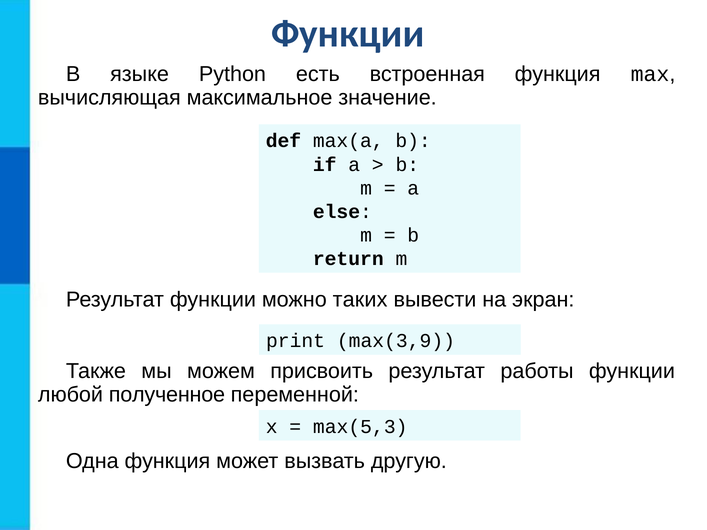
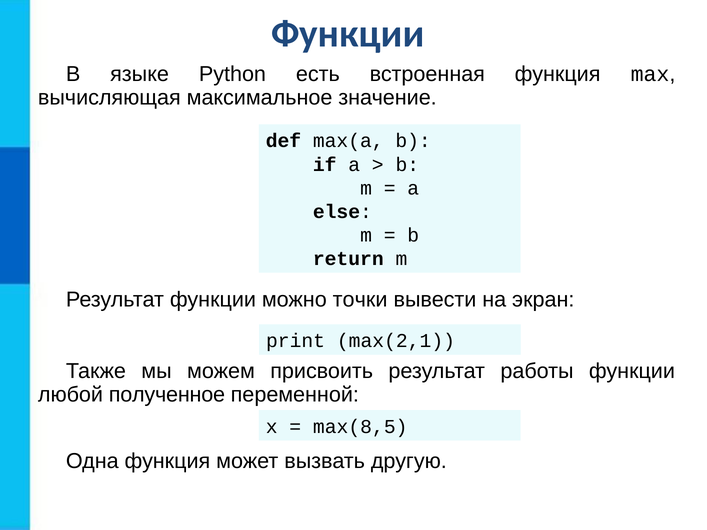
таких: таких -> точки
max(3,9: max(3,9 -> max(2,1
max(5,3: max(5,3 -> max(8,5
